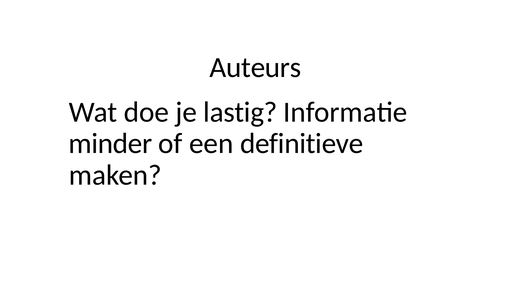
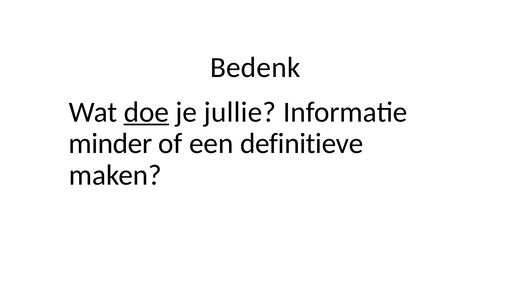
Auteurs: Auteurs -> Bedenk
doe underline: none -> present
lastig: lastig -> jullie
